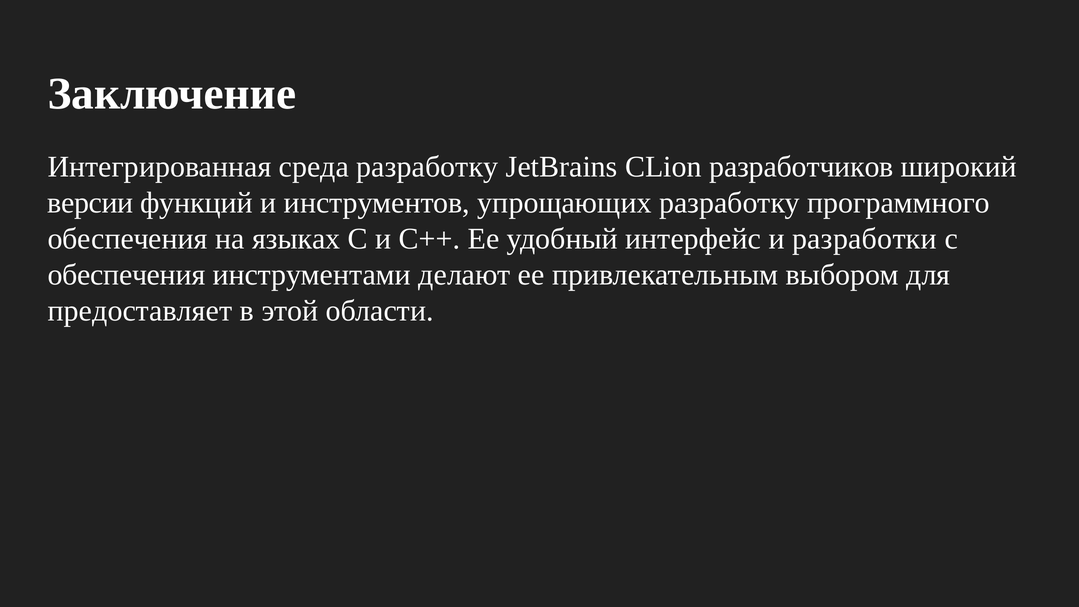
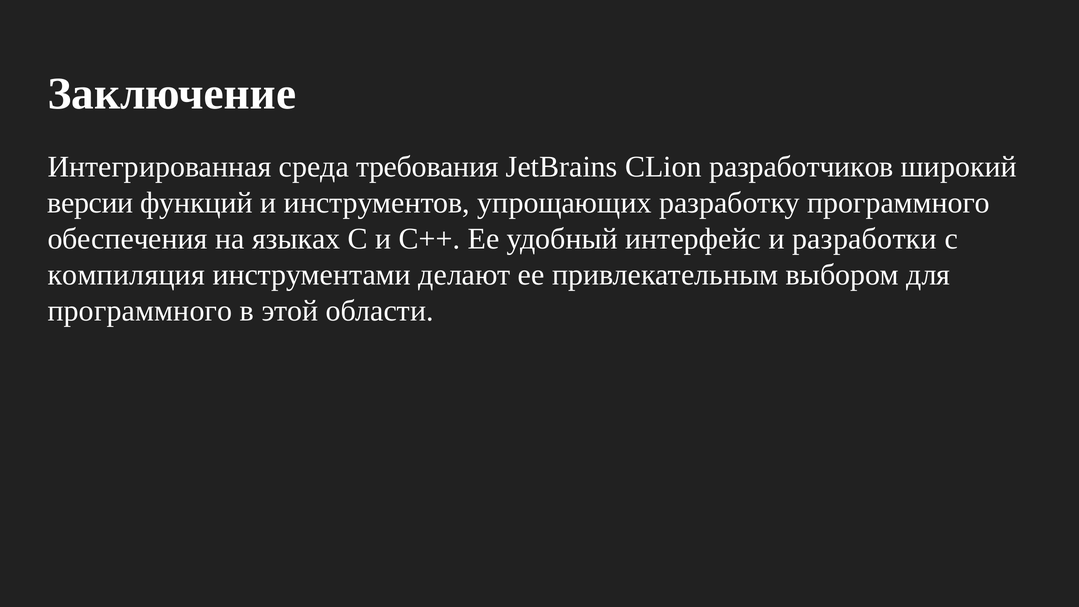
среда разработку: разработку -> требования
обеспечения at (126, 275): обеспечения -> компиляция
предоставляет at (140, 311): предоставляет -> программного
